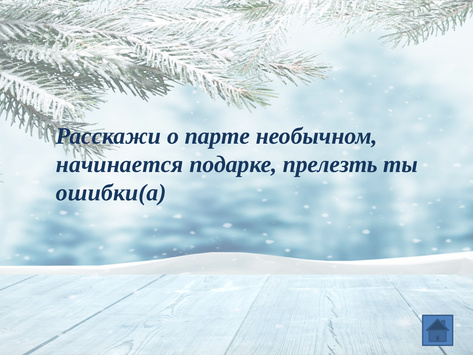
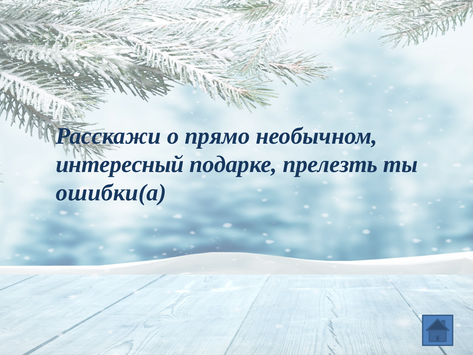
парте: парте -> прямо
начинается: начинается -> интересный
